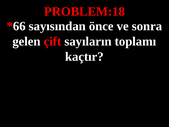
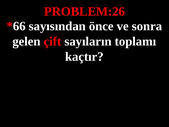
PROBLEM:18: PROBLEM:18 -> PROBLEM:26
